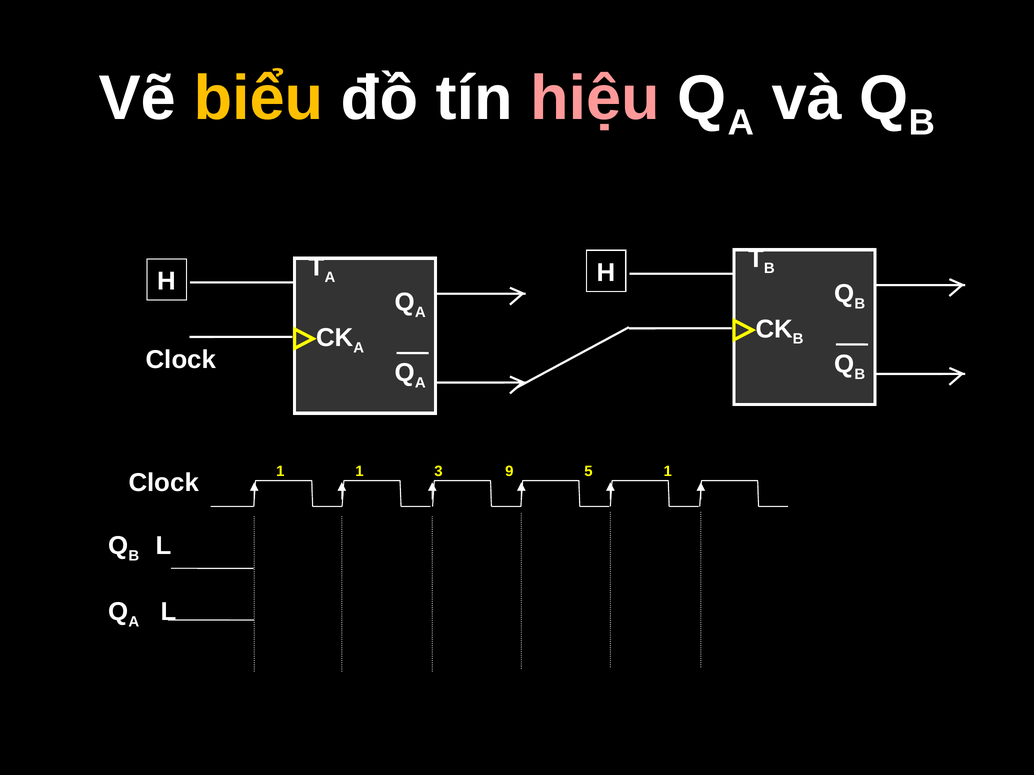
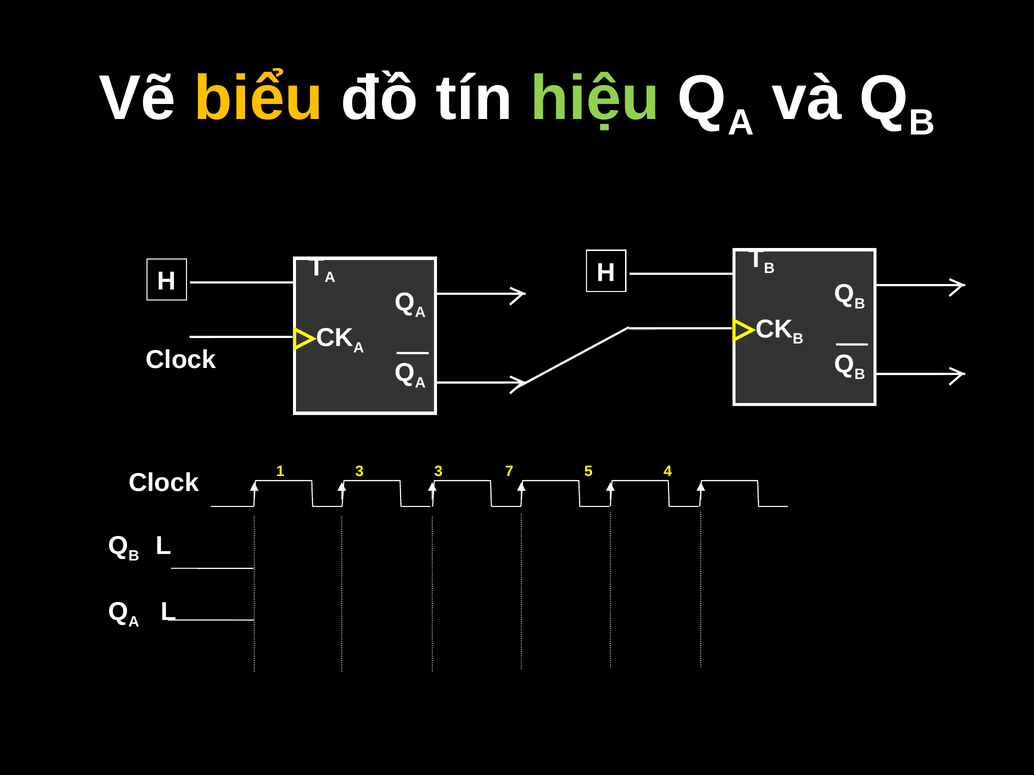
hiệu colour: pink -> light green
1 1: 1 -> 3
9: 9 -> 7
5 1: 1 -> 4
